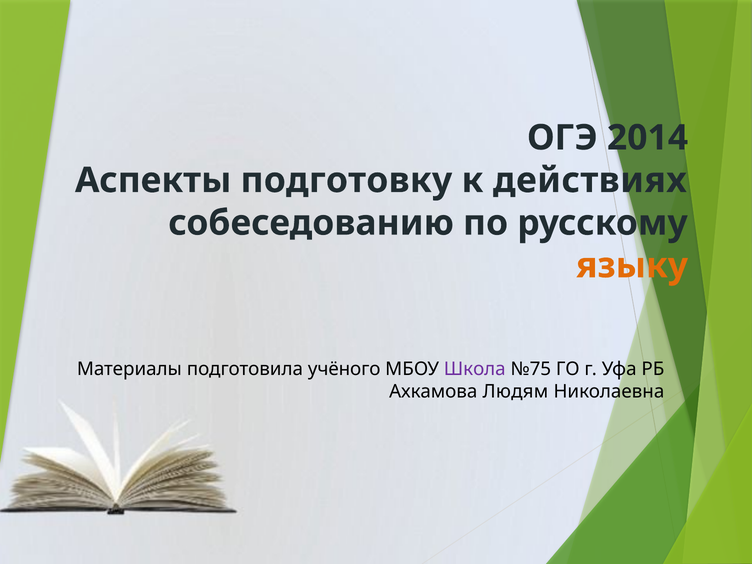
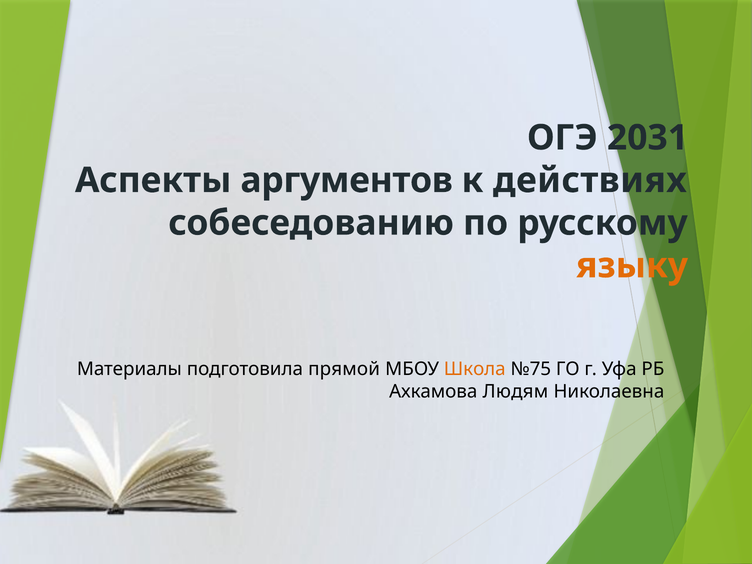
2014: 2014 -> 2031
подготовку: подготовку -> аргументов
учёного: учёного -> прямой
Школа colour: purple -> orange
